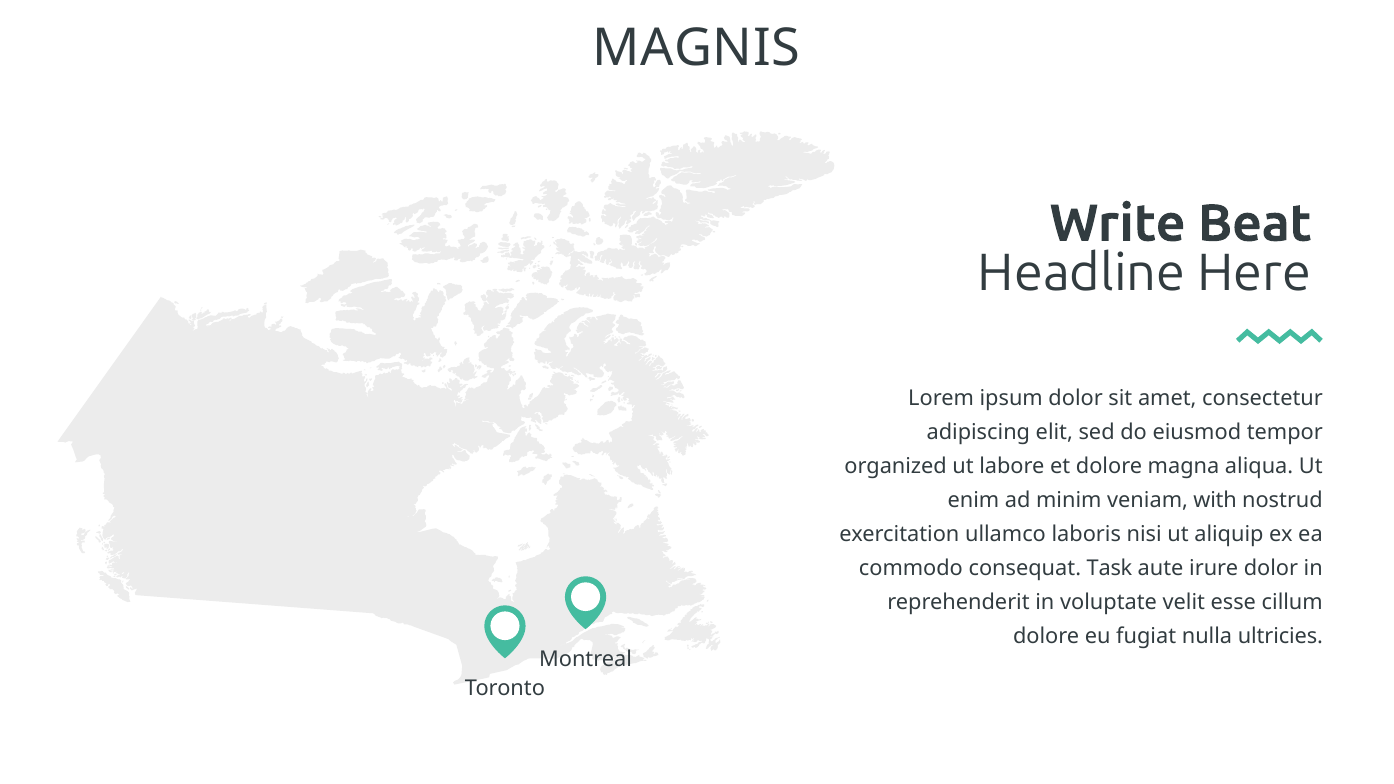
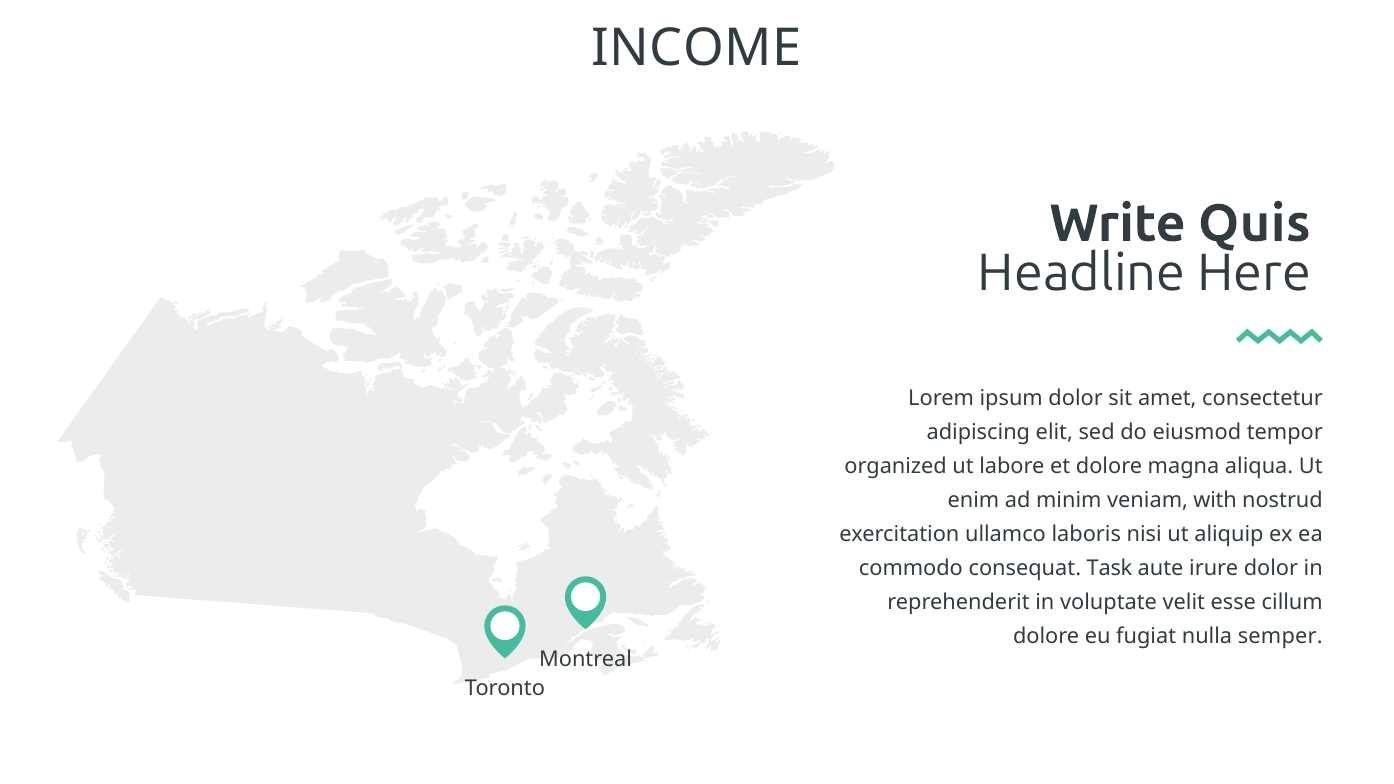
MAGNIS: MAGNIS -> INCOME
Beat: Beat -> Quis
ultricies: ultricies -> semper
